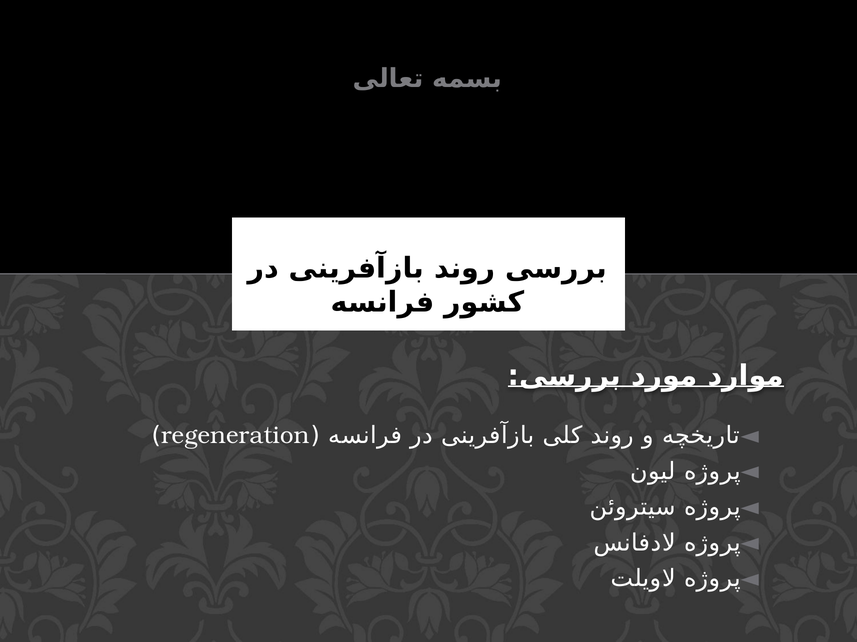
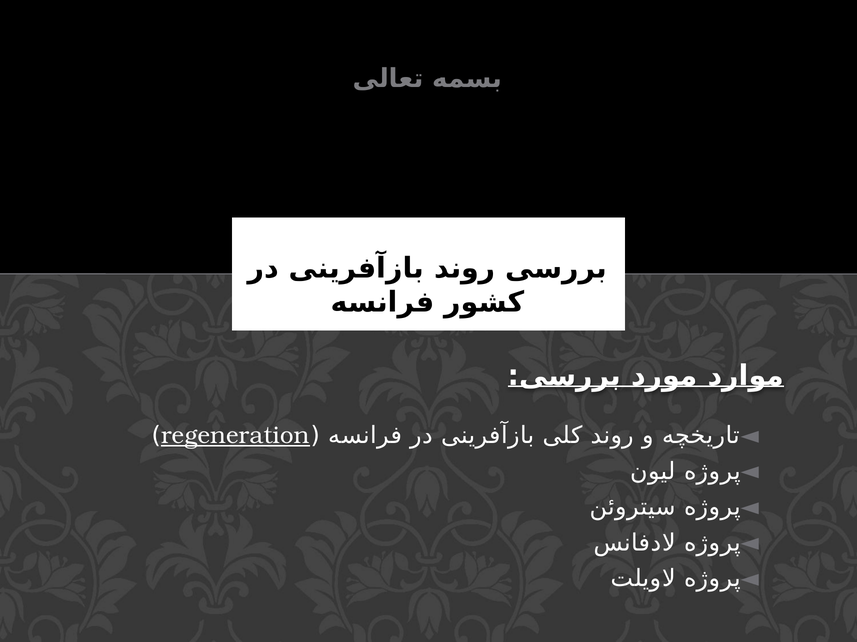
regeneration underline: none -> present
